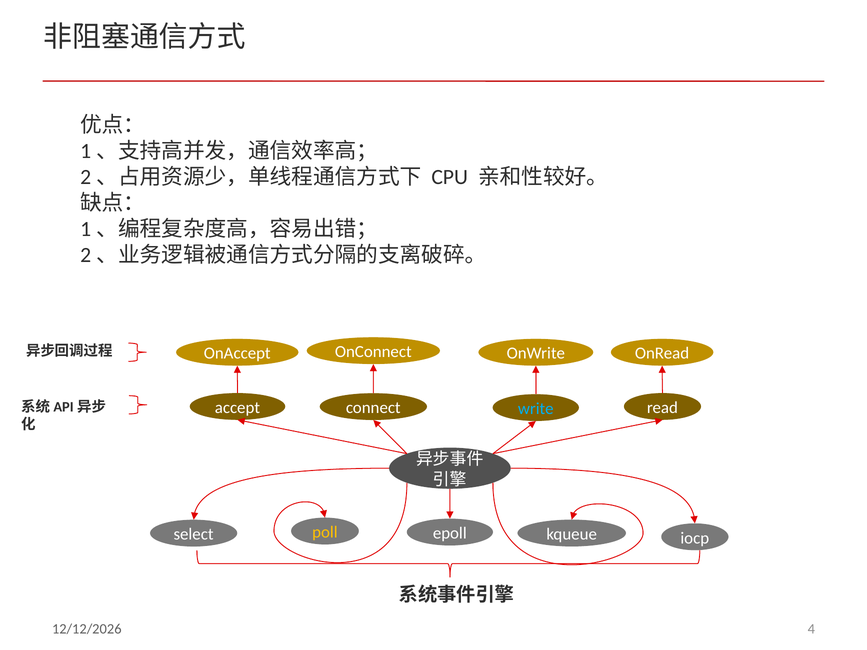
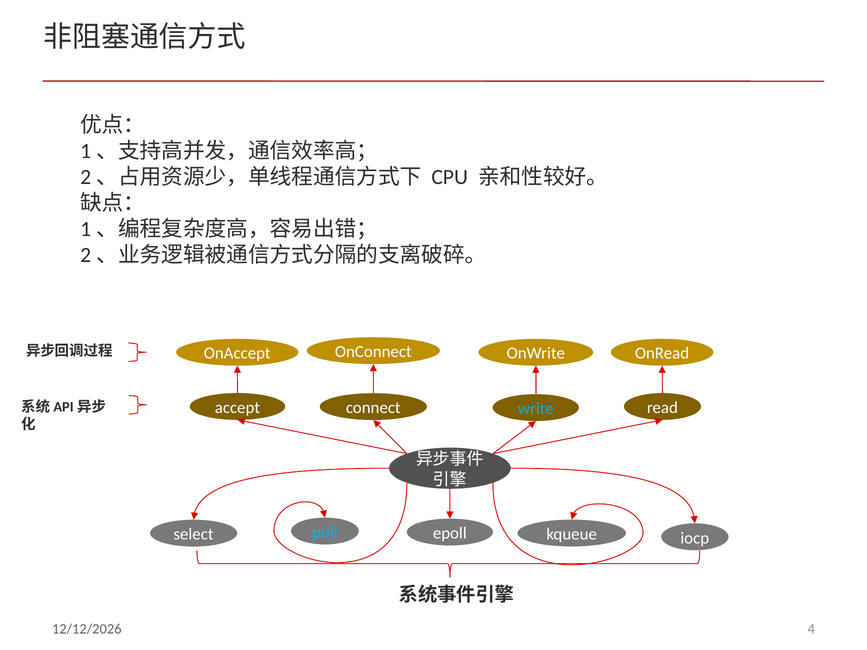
poll colour: yellow -> light blue
